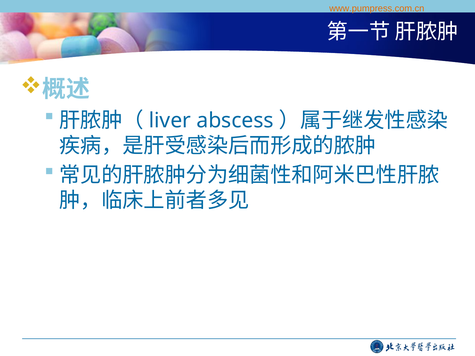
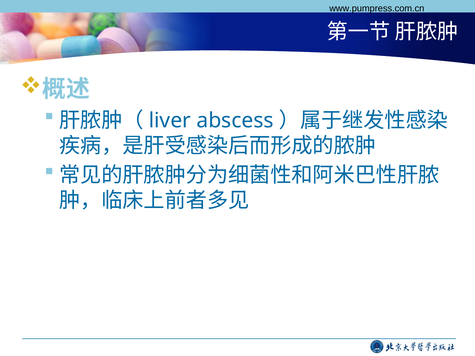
www.pumpress.com.cn colour: orange -> black
